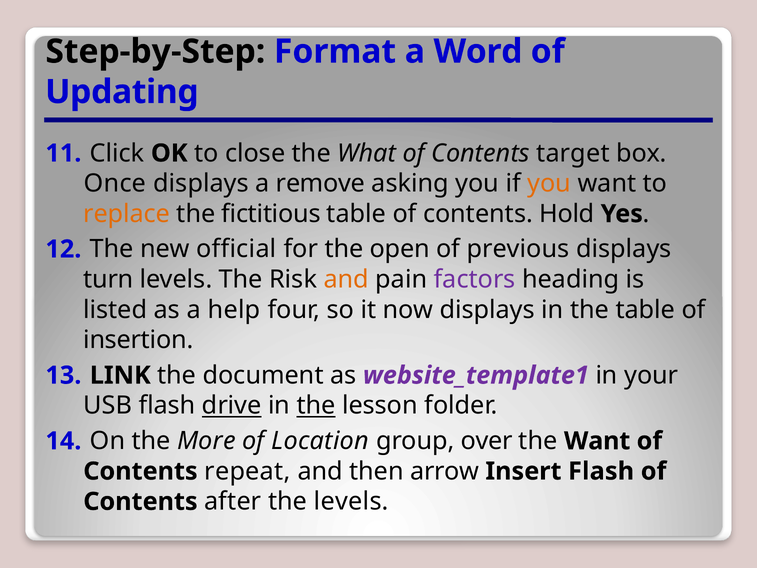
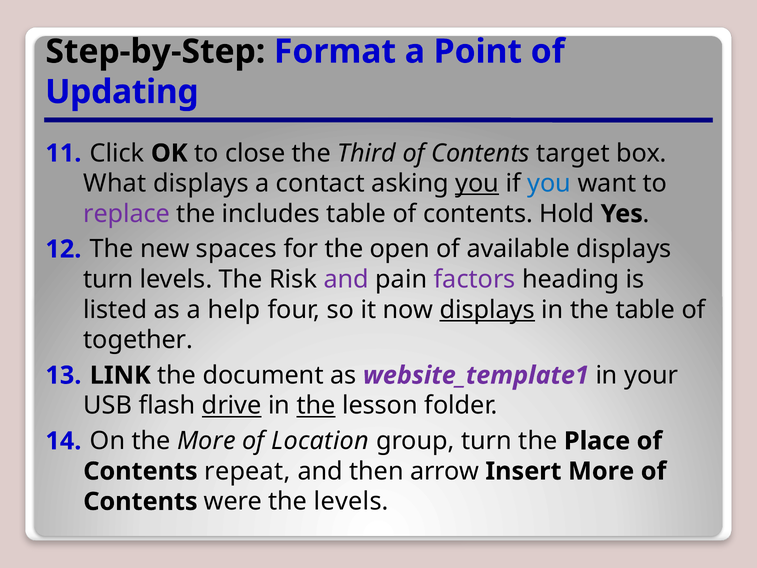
Word: Word -> Point
What: What -> Third
Once: Once -> What
remove: remove -> contact
you at (477, 183) underline: none -> present
you at (549, 183) colour: orange -> blue
replace colour: orange -> purple
fictitious: fictitious -> includes
official: official -> spaces
previous: previous -> available
and at (346, 279) colour: orange -> purple
displays at (487, 310) underline: none -> present
insertion: insertion -> together
group over: over -> turn
the Want: Want -> Place
Insert Flash: Flash -> More
after: after -> were
